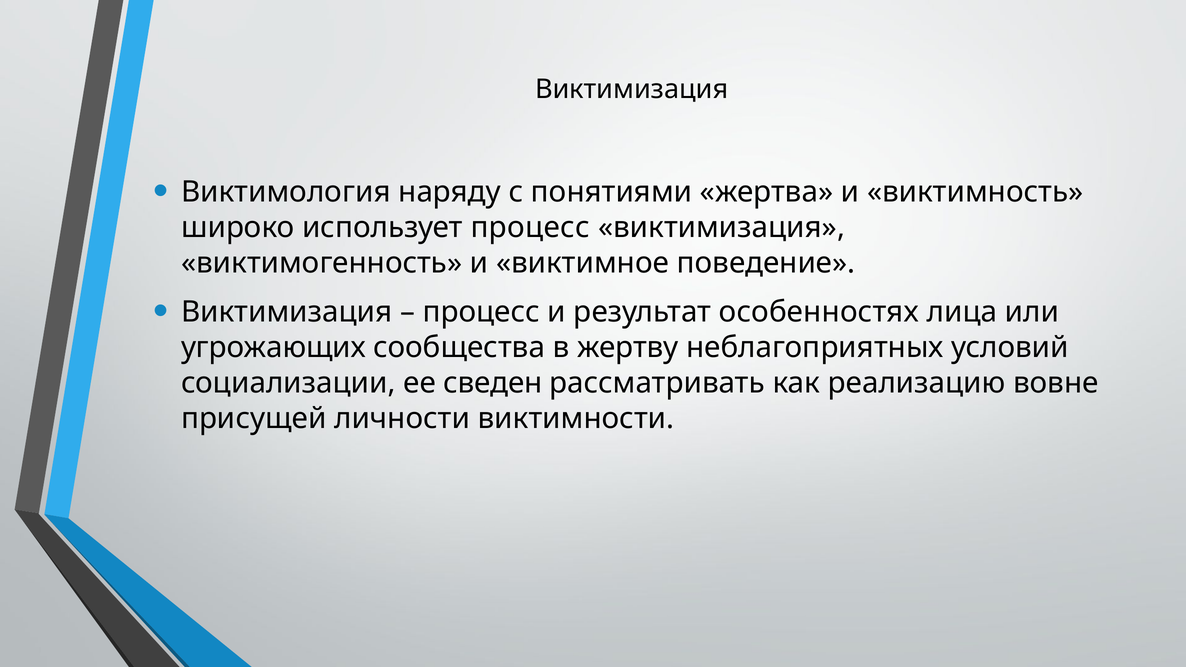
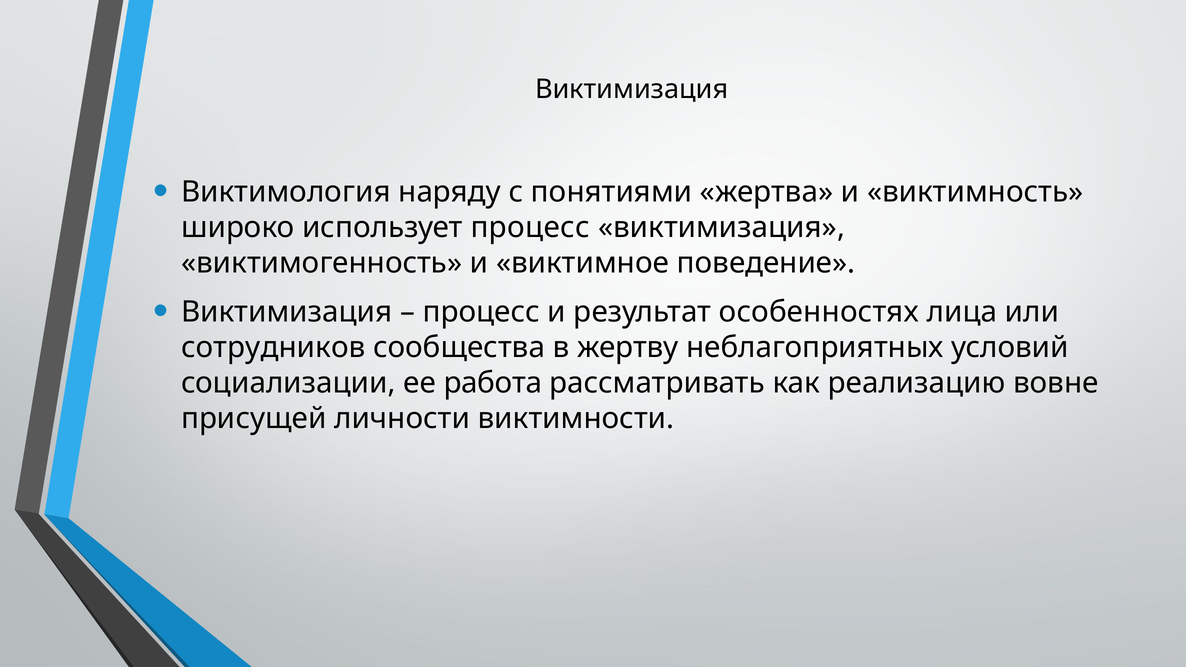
угрожающих: угрожающих -> сотрудников
сведен: сведен -> работа
